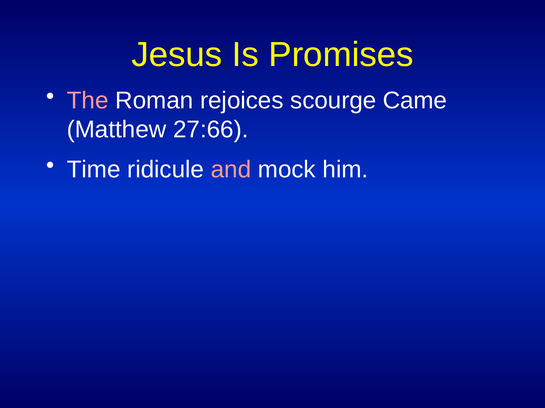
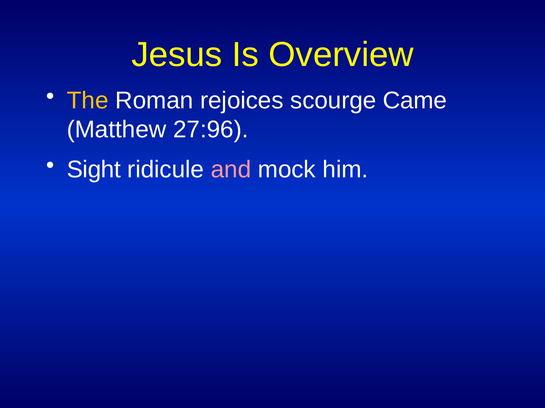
Promises: Promises -> Overview
The colour: pink -> yellow
27:66: 27:66 -> 27:96
Time: Time -> Sight
